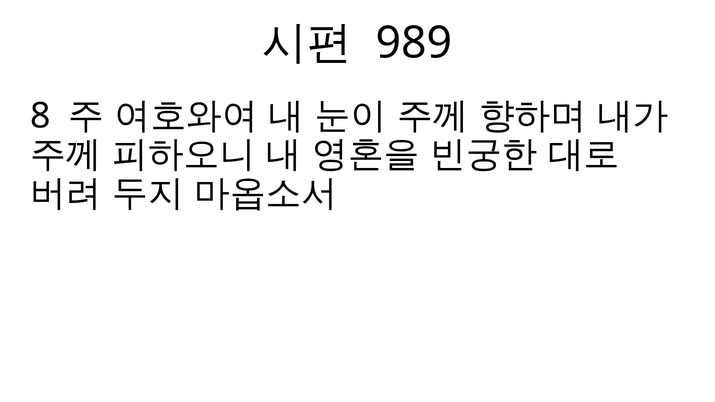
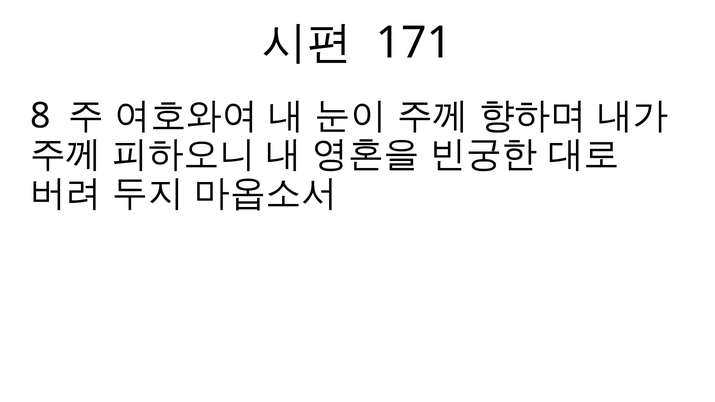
989: 989 -> 171
